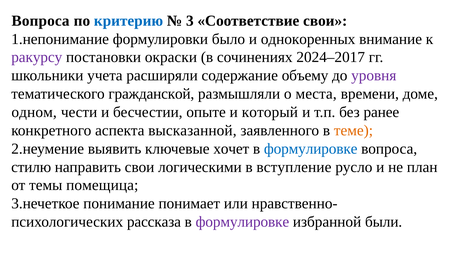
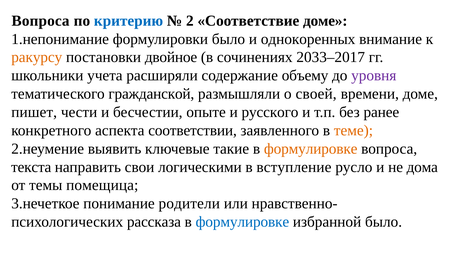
3: 3 -> 2
Соответствие свои: свои -> доме
ракурсу colour: purple -> orange
окраски: окраски -> двойное
2024–2017: 2024–2017 -> 2033–2017
места: места -> своей
одном: одном -> пишет
который: который -> русского
высказанной: высказанной -> соответствии
хочет: хочет -> такие
формулировке at (311, 149) colour: blue -> orange
стилю: стилю -> текста
план: план -> дома
понимает: понимает -> родители
формулировке at (242, 222) colour: purple -> blue
избранной были: были -> было
